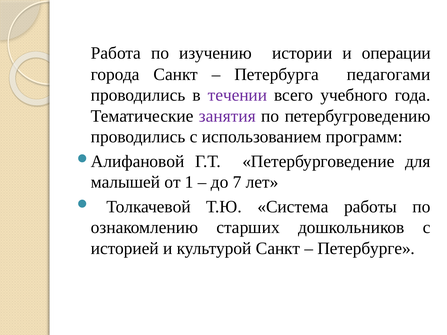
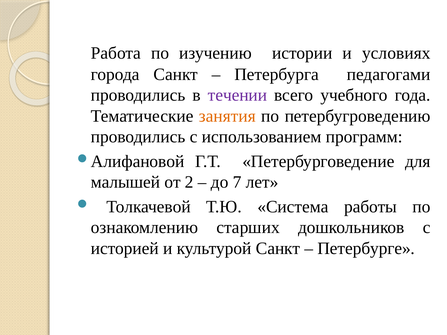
операции: операции -> условиях
занятия colour: purple -> orange
1: 1 -> 2
